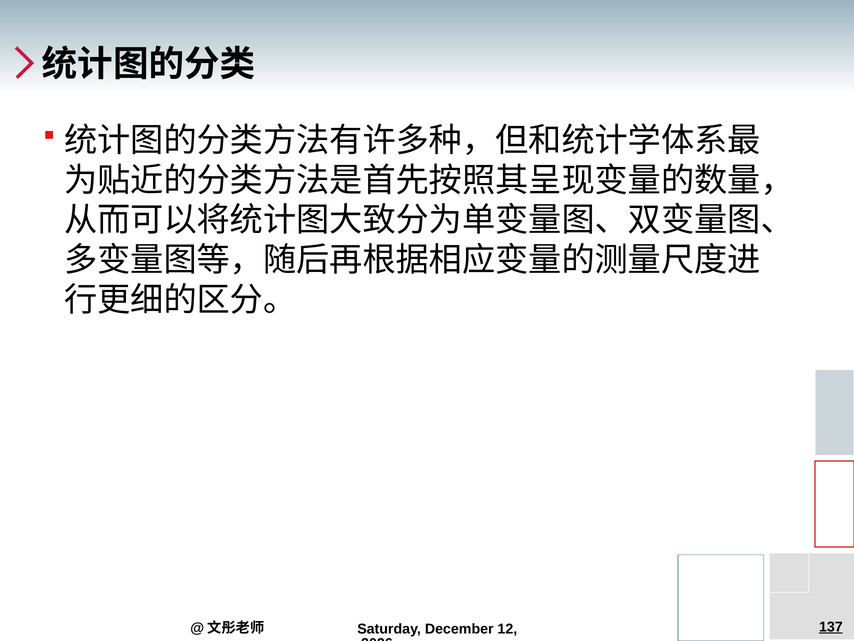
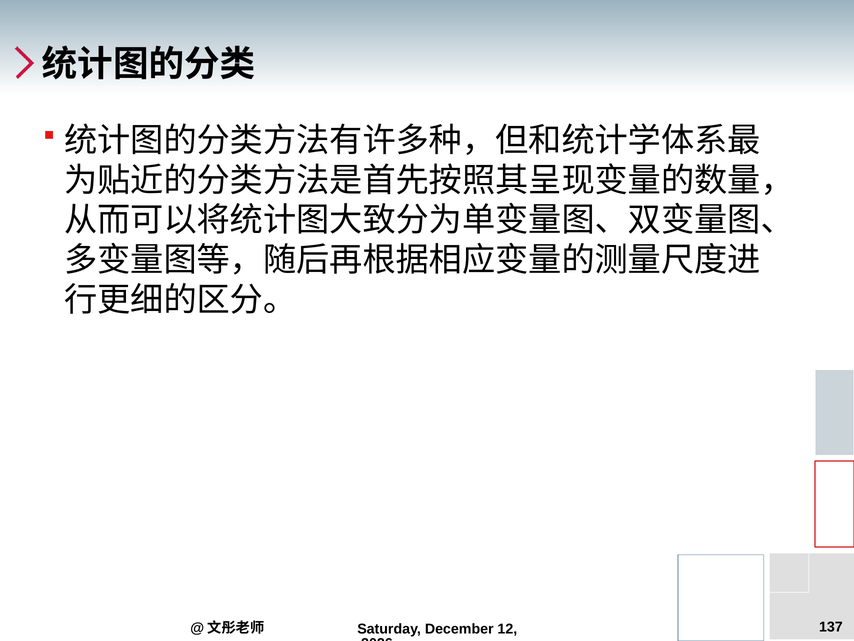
137 underline: present -> none
